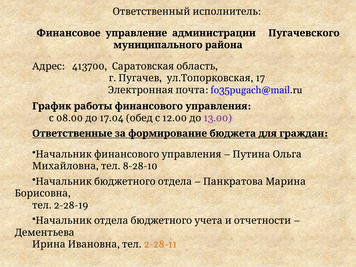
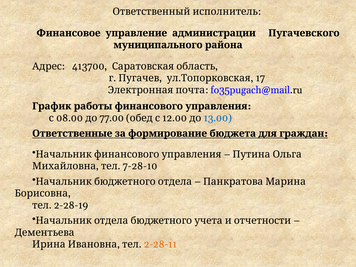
17.04: 17.04 -> 77.00
13.00 colour: purple -> blue
8-28-10: 8-28-10 -> 7-28-10
